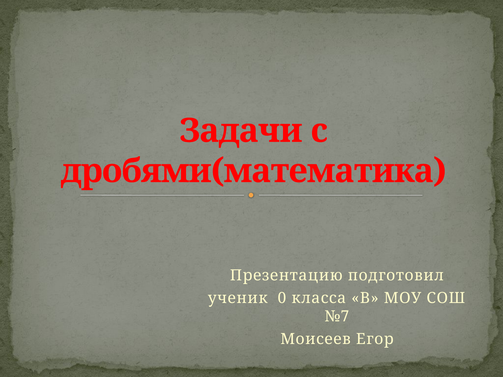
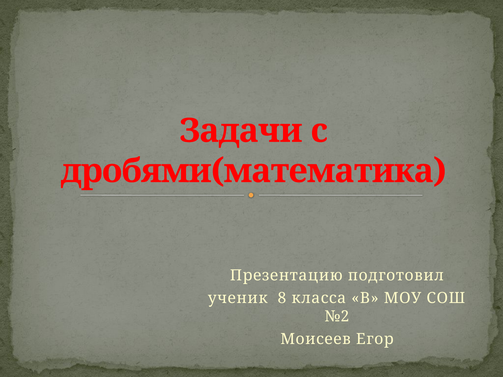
0: 0 -> 8
№7: №7 -> №2
